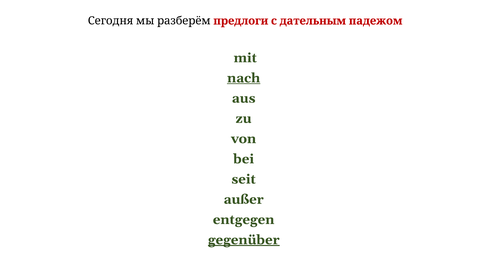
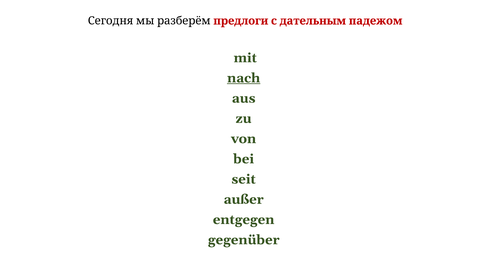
gegenüber underline: present -> none
